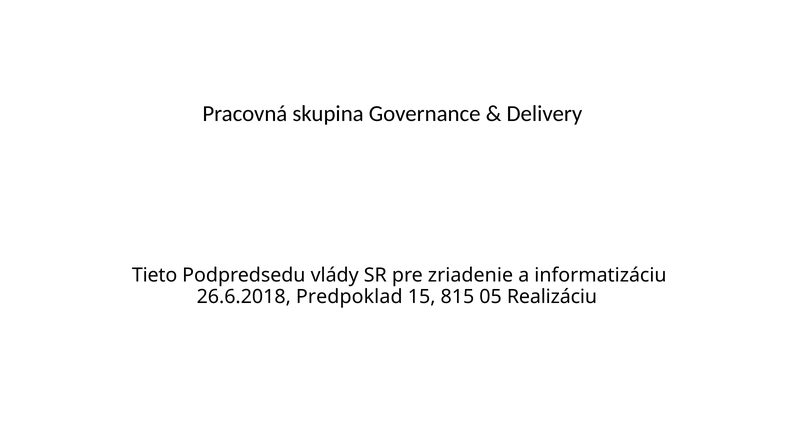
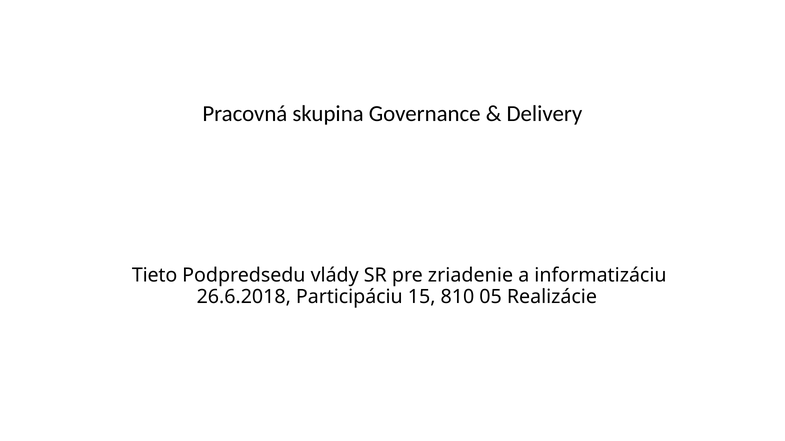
Predpoklad: Predpoklad -> Participáciu
815: 815 -> 810
Realizáciu: Realizáciu -> Realizácie
